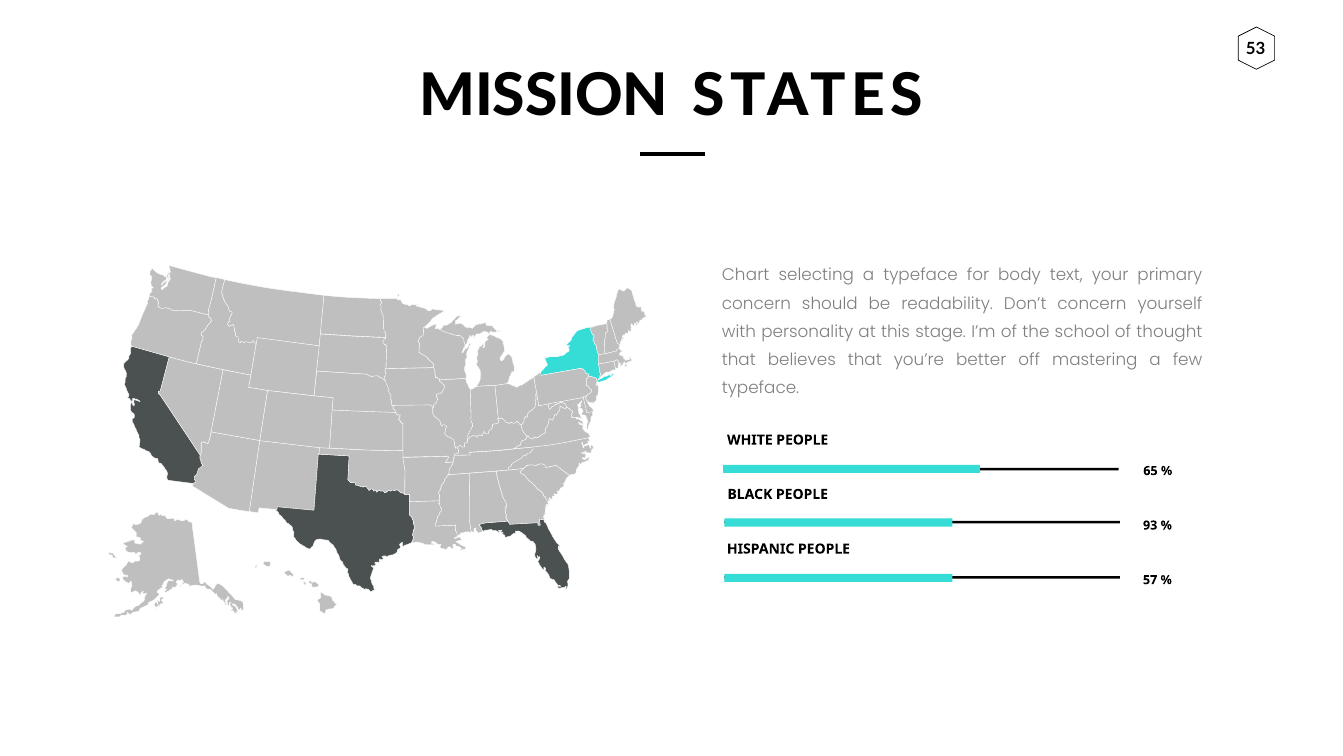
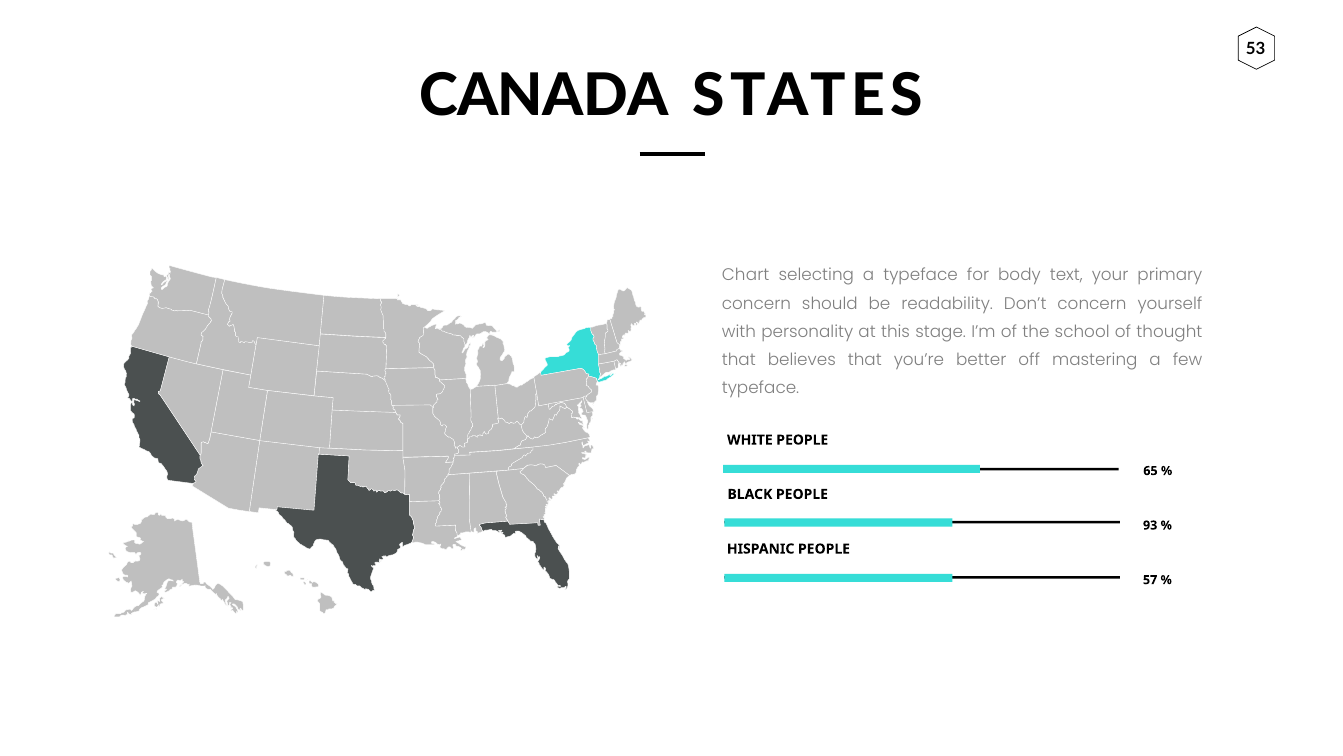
MISSION: MISSION -> CANADA
